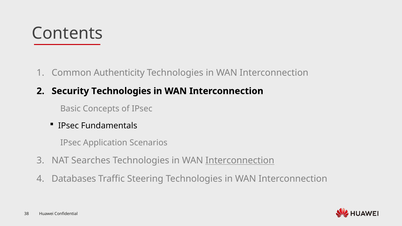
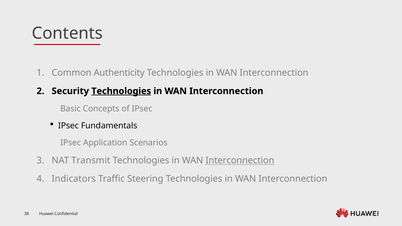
Technologies at (121, 91) underline: none -> present
Searches: Searches -> Transmit
Databases: Databases -> Indicators
